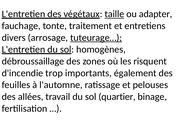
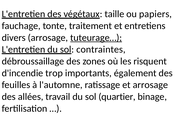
taille underline: present -> none
adapter: adapter -> papiers
homogènes: homogènes -> contraintes
et pelouses: pelouses -> arrosage
